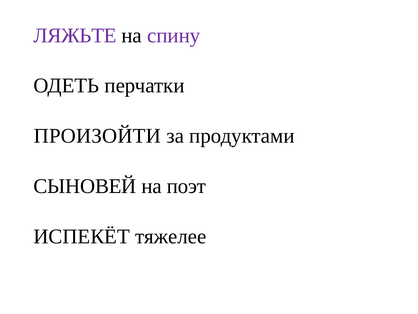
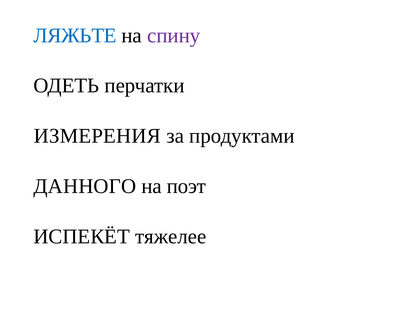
ЛЯЖЬТЕ colour: purple -> blue
ПРОИЗОЙТИ: ПРОИЗОЙТИ -> ИЗМЕРЕНИЯ
СЫНОВЕЙ: СЫНОВЕЙ -> ДАННОГО
